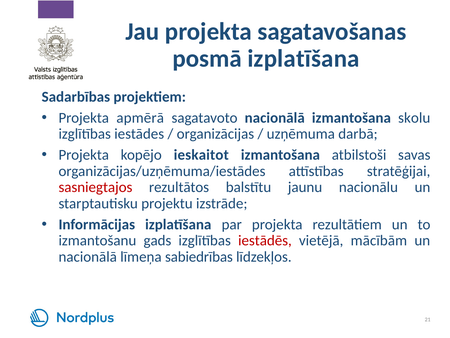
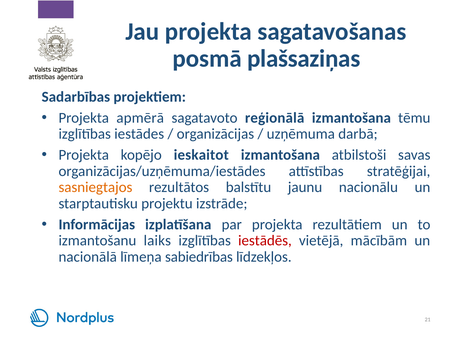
posmā izplatīšana: izplatīšana -> plašsaziņas
sagatavoto nacionālā: nacionālā -> reģionālā
skolu: skolu -> tēmu
sasniegtajos colour: red -> orange
gads: gads -> laiks
